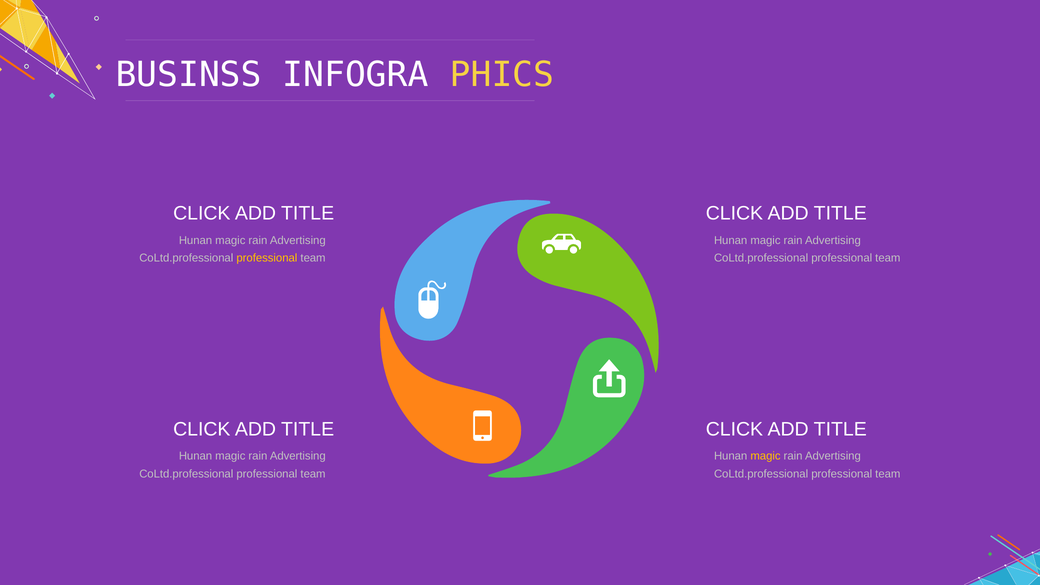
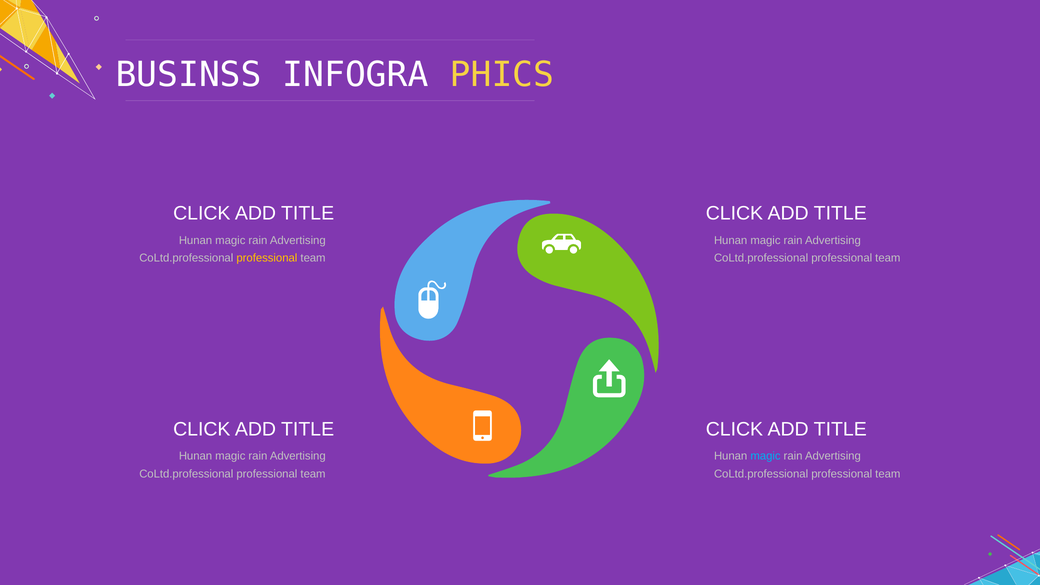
magic at (766, 456) colour: yellow -> light blue
